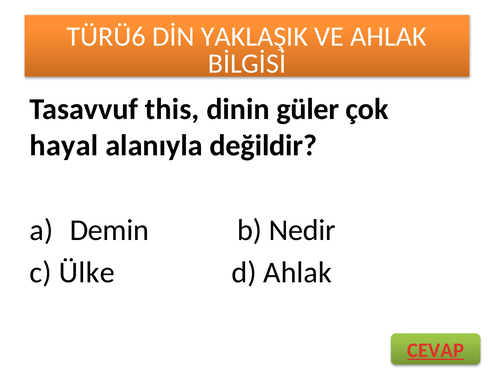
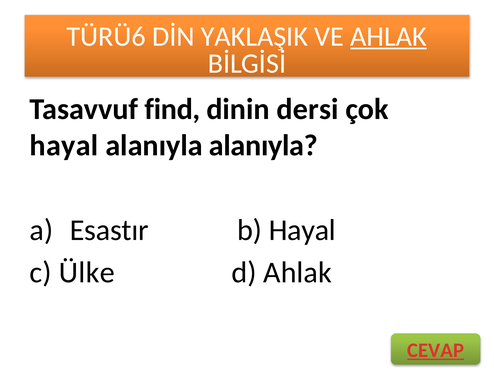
AHLAK at (389, 36) underline: none -> present
this: this -> find
güler: güler -> dersi
alanıyla değildir: değildir -> alanıyla
Demin: Demin -> Esastır
b Nedir: Nedir -> Hayal
